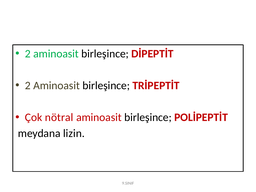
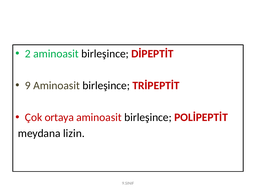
2 at (28, 86): 2 -> 9
nötral: nötral -> ortaya
